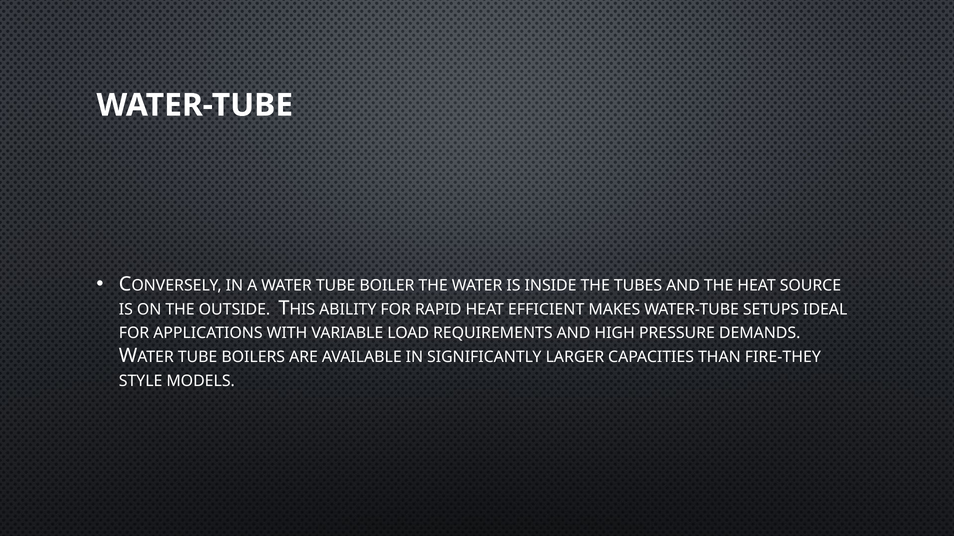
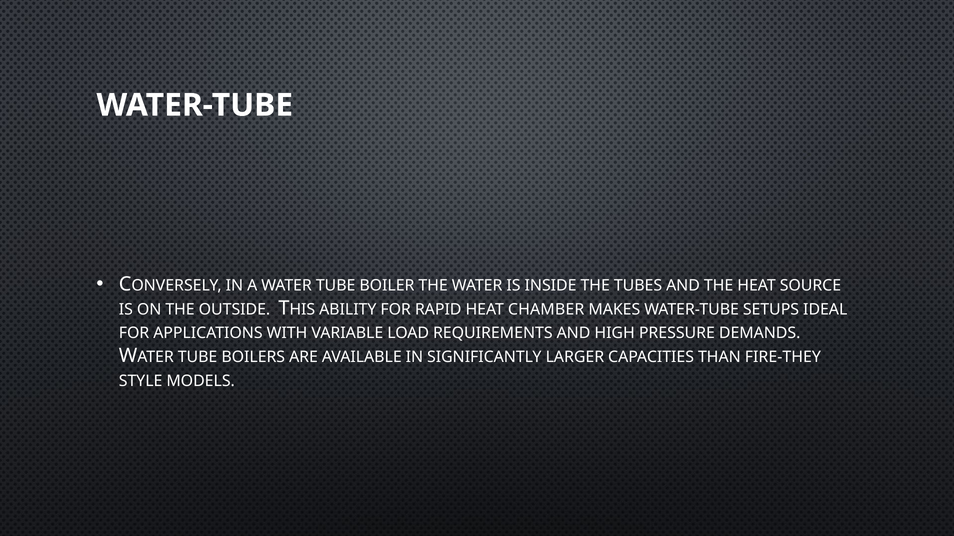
EFFICIENT: EFFICIENT -> CHAMBER
